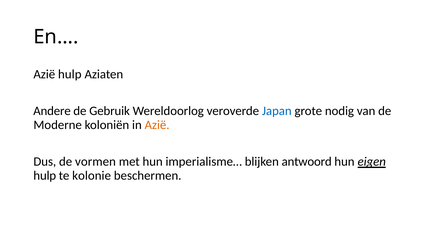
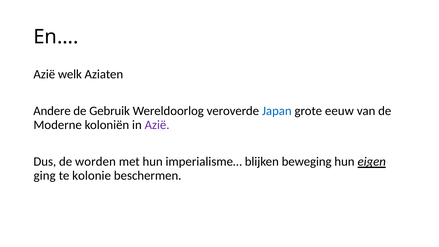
Azië hulp: hulp -> welk
nodig: nodig -> eeuw
Azië at (157, 125) colour: orange -> purple
vormen: vormen -> worden
antwoord: antwoord -> beweging
hulp at (45, 176): hulp -> ging
